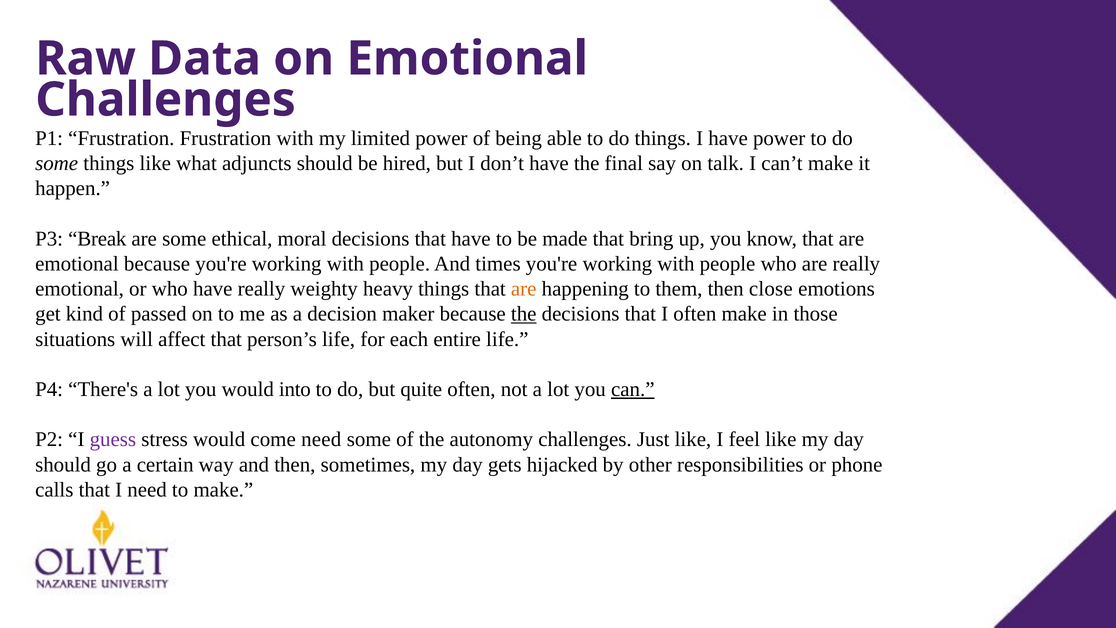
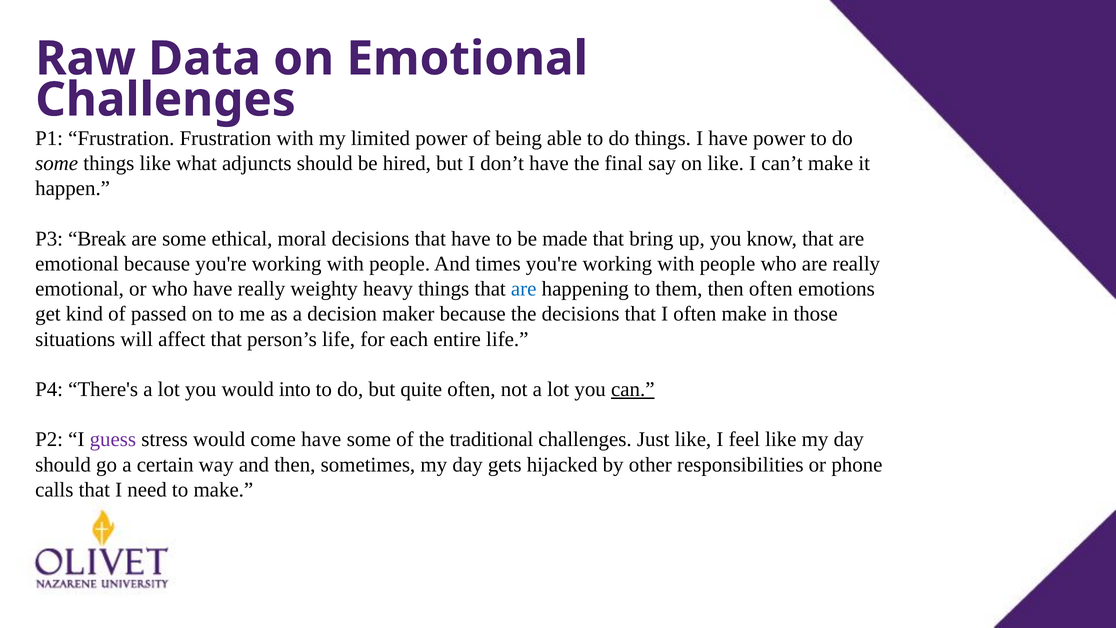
on talk: talk -> like
are at (524, 289) colour: orange -> blue
then close: close -> often
the at (524, 314) underline: present -> none
come need: need -> have
autonomy: autonomy -> traditional
